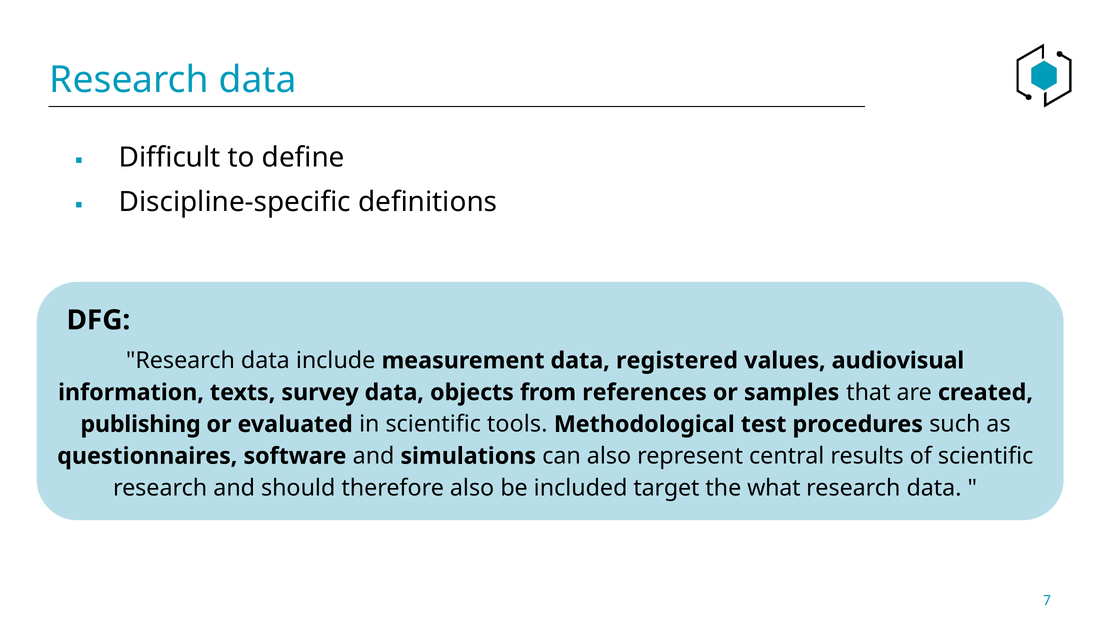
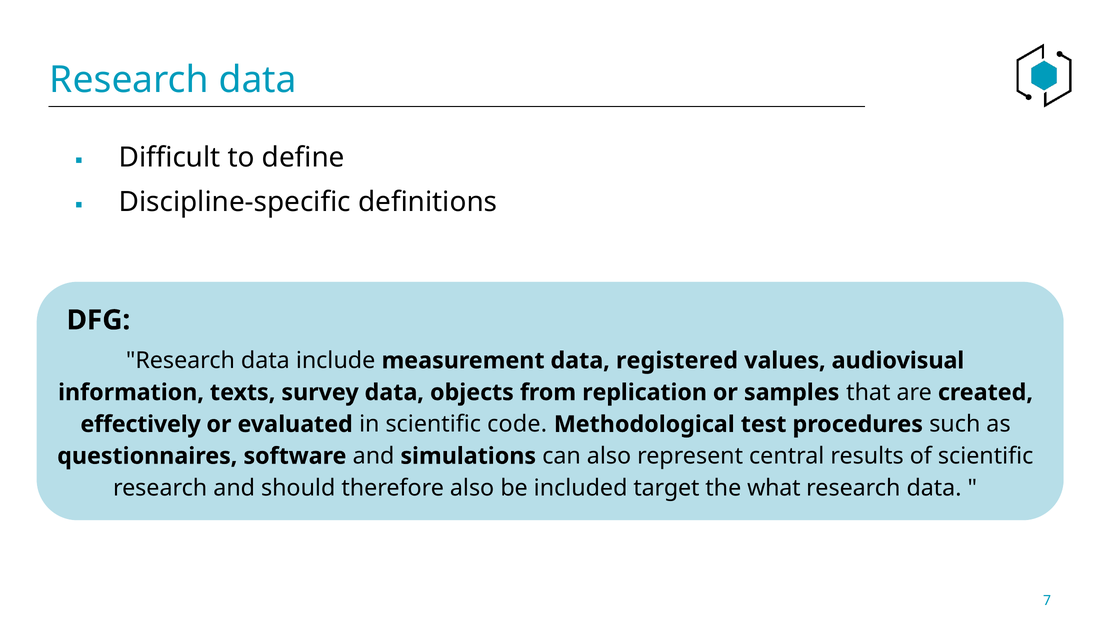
references: references -> replication
publishing: publishing -> effectively
tools: tools -> code
